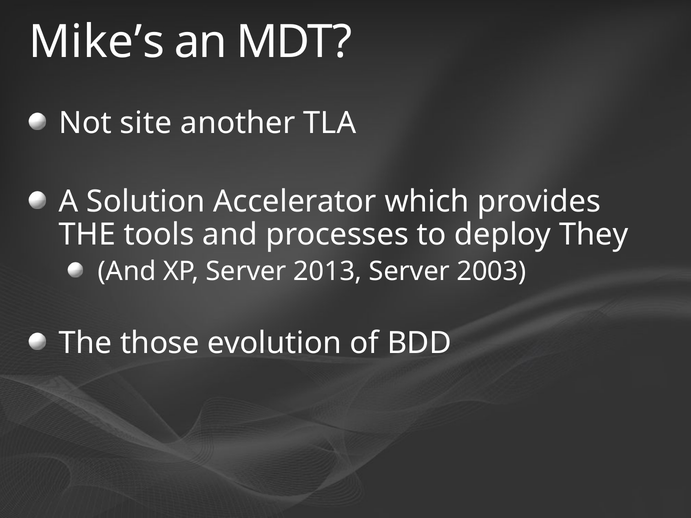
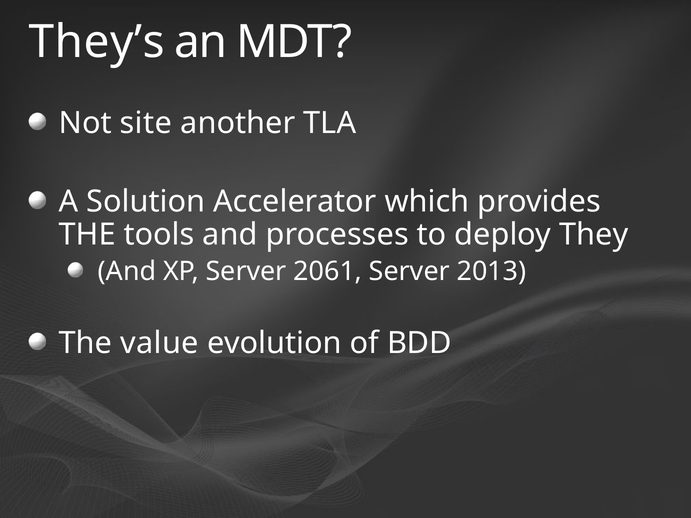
Mike’s: Mike’s -> They’s
2013: 2013 -> 2061
2003: 2003 -> 2013
those: those -> value
